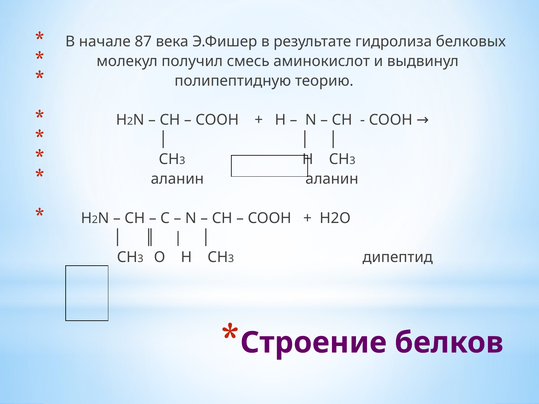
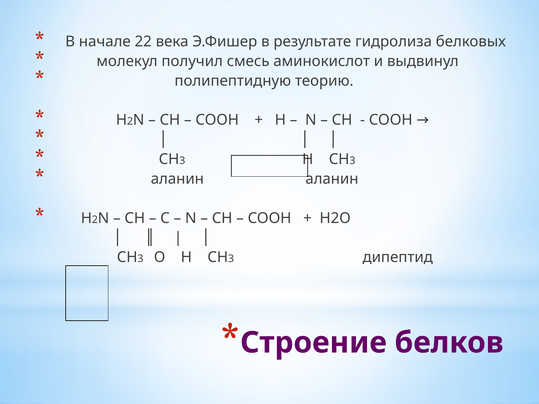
87: 87 -> 22
